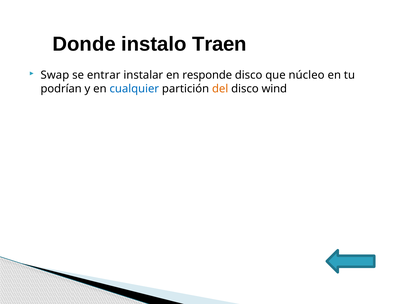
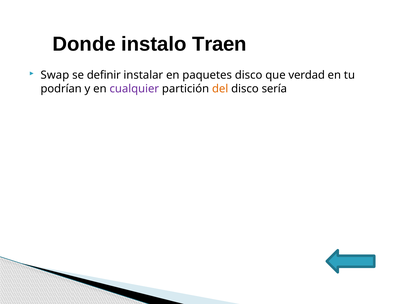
entrar: entrar -> definir
responde: responde -> paquetes
núcleo: núcleo -> verdad
cualquier colour: blue -> purple
wind: wind -> sería
